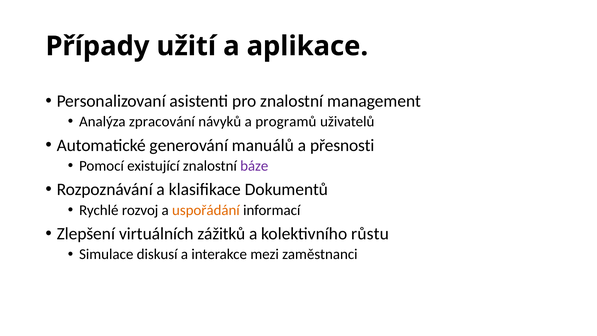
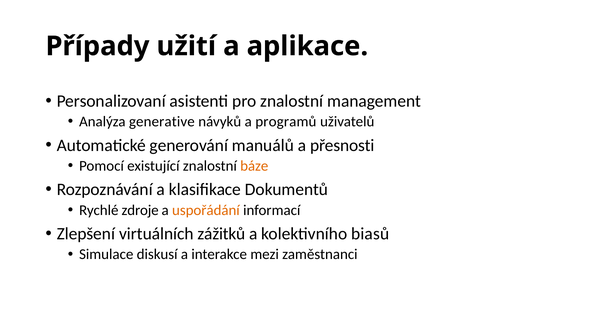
zpracování: zpracování -> generative
báze colour: purple -> orange
rozvoj: rozvoj -> zdroje
růstu: růstu -> biasů
